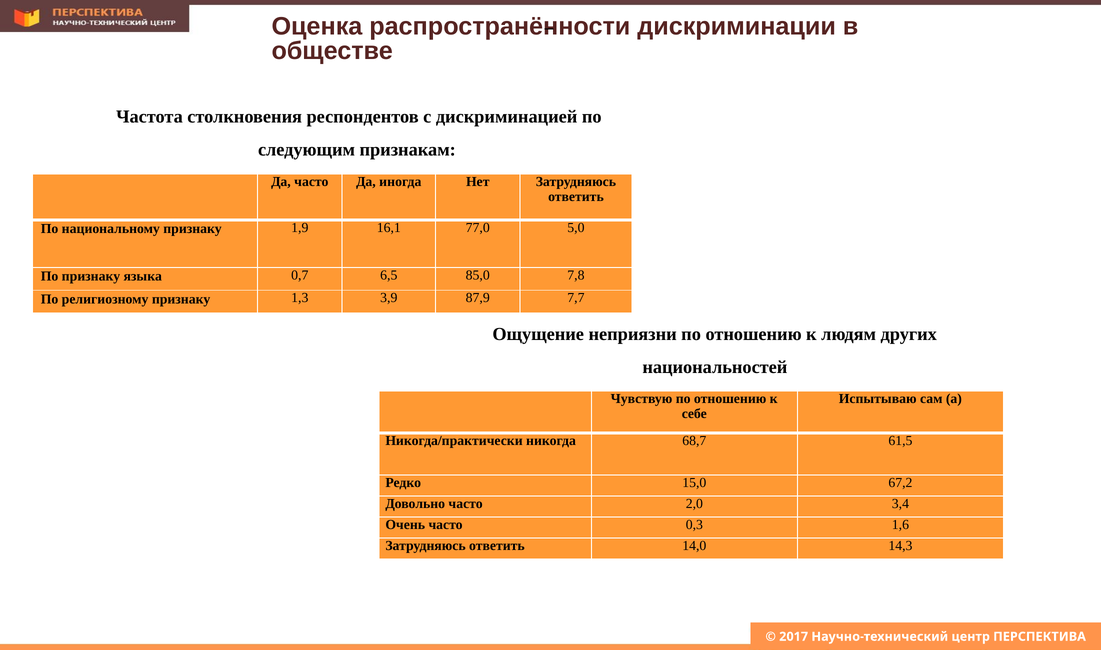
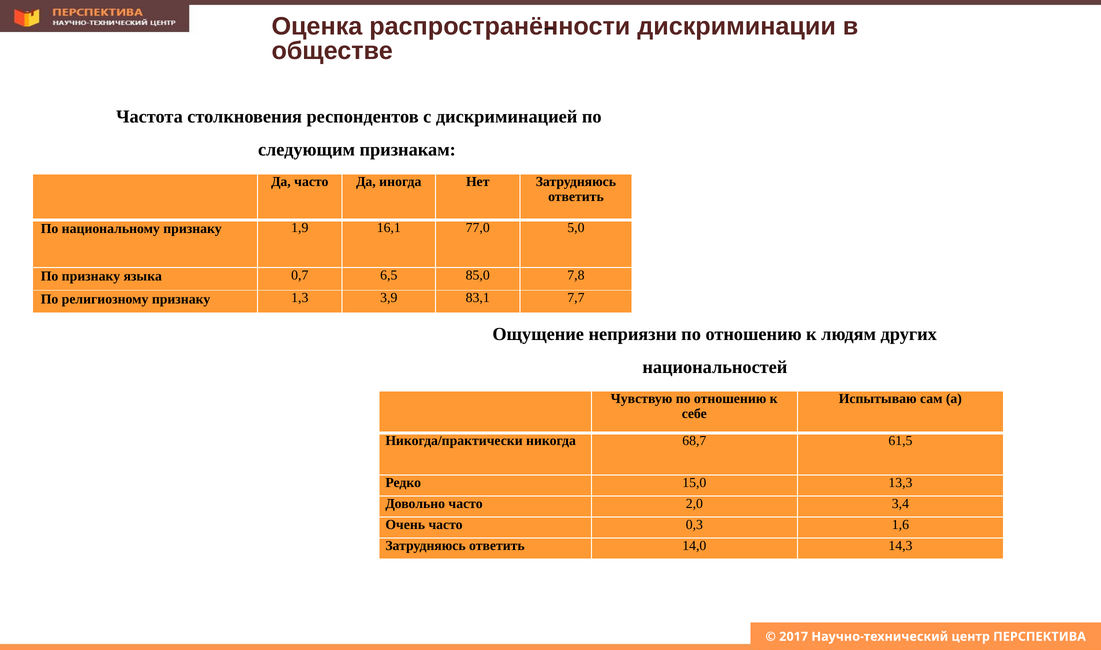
87,9: 87,9 -> 83,1
67,2: 67,2 -> 13,3
